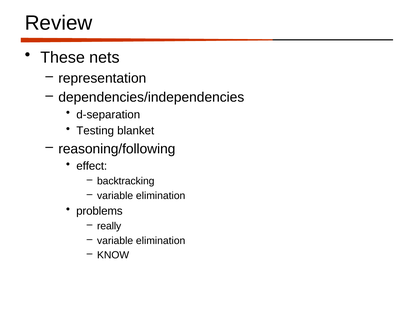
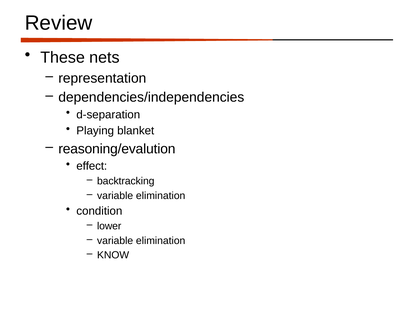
Testing: Testing -> Playing
reasoning/following: reasoning/following -> reasoning/evalution
problems: problems -> condition
really: really -> lower
